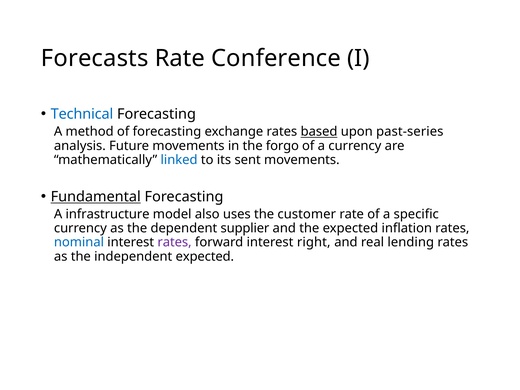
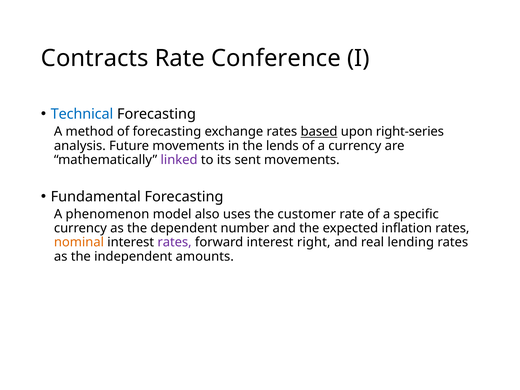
Forecasts: Forecasts -> Contracts
past-series: past-series -> right-series
forgo: forgo -> lends
linked colour: blue -> purple
Fundamental underline: present -> none
infrastructure: infrastructure -> phenomenon
supplier: supplier -> number
nominal colour: blue -> orange
independent expected: expected -> amounts
